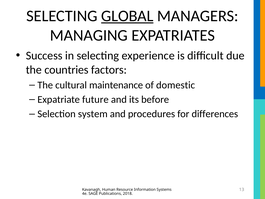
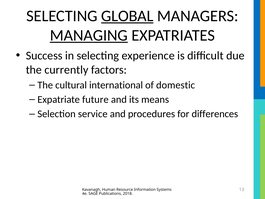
MANAGING underline: none -> present
countries: countries -> currently
maintenance: maintenance -> international
before: before -> means
system: system -> service
